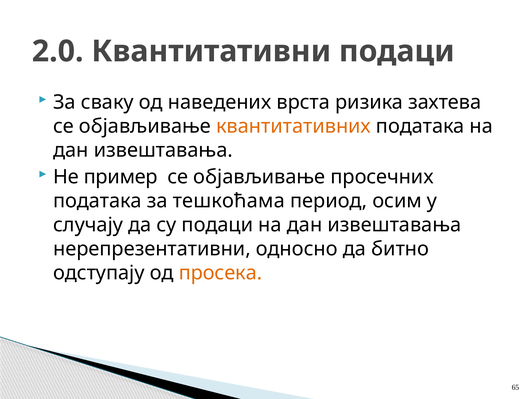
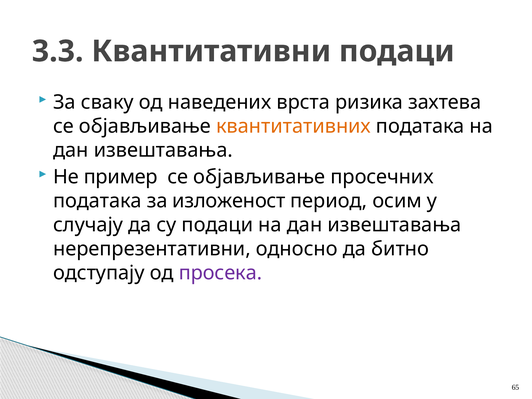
2.0: 2.0 -> 3.3
тешкоћама: тешкоћама -> изложеност
просека colour: orange -> purple
